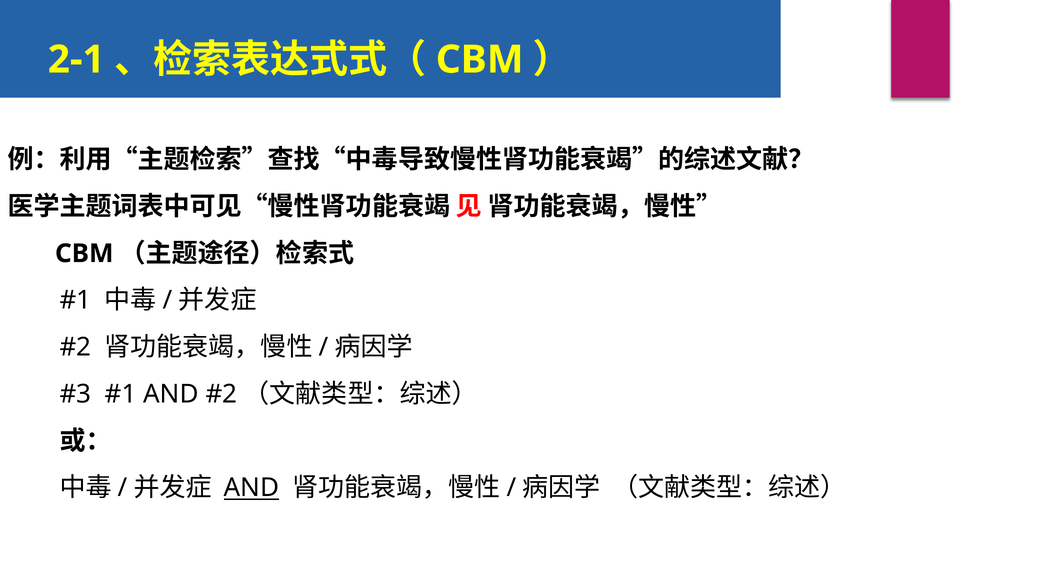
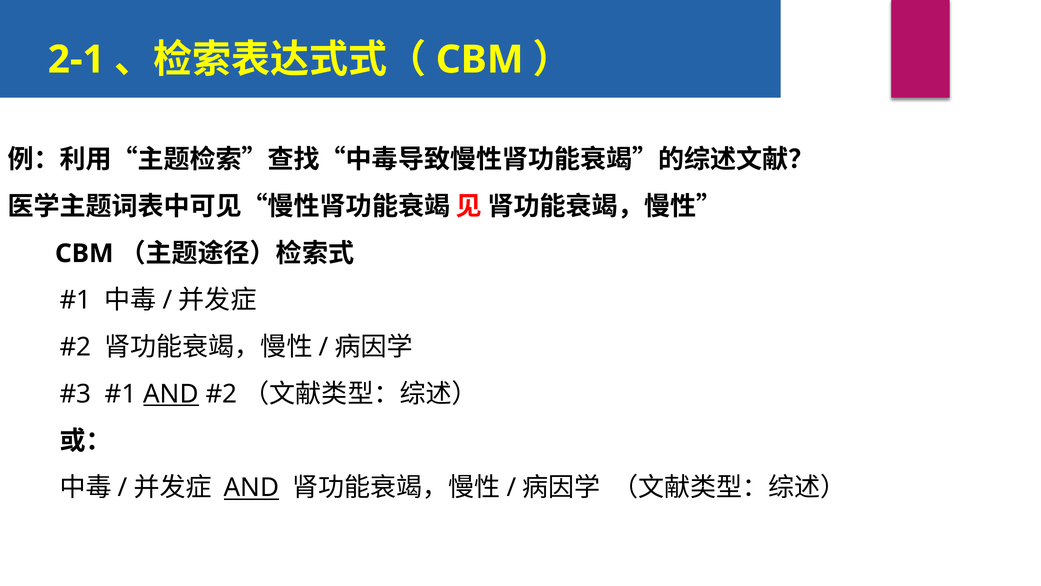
AND at (171, 394) underline: none -> present
